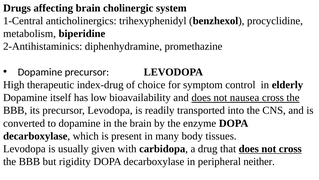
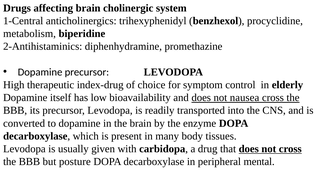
rigidity: rigidity -> posture
neither: neither -> mental
